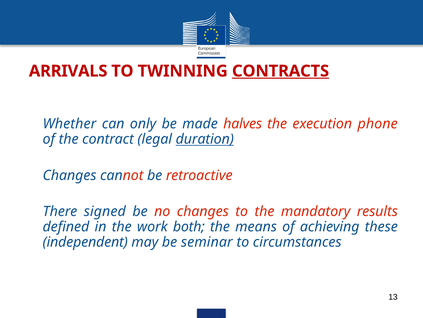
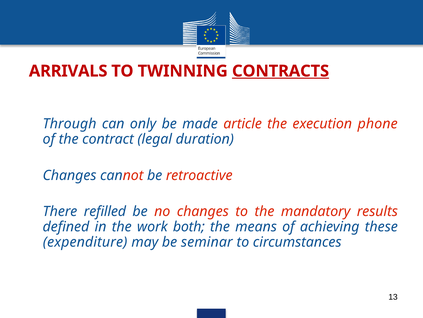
Whether: Whether -> Through
halves: halves -> article
duration underline: present -> none
signed: signed -> refilled
independent: independent -> expenditure
